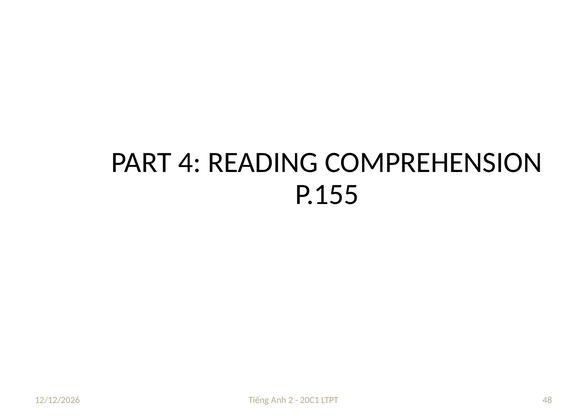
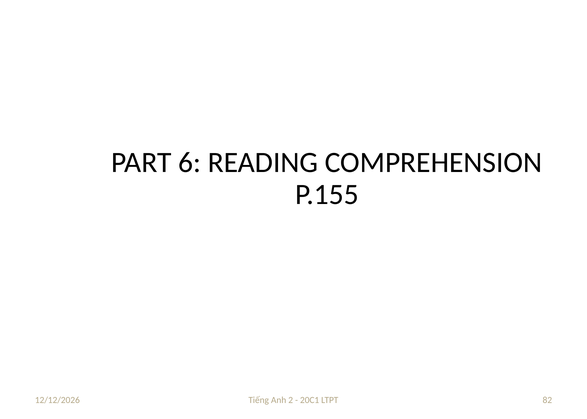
4: 4 -> 6
48: 48 -> 82
